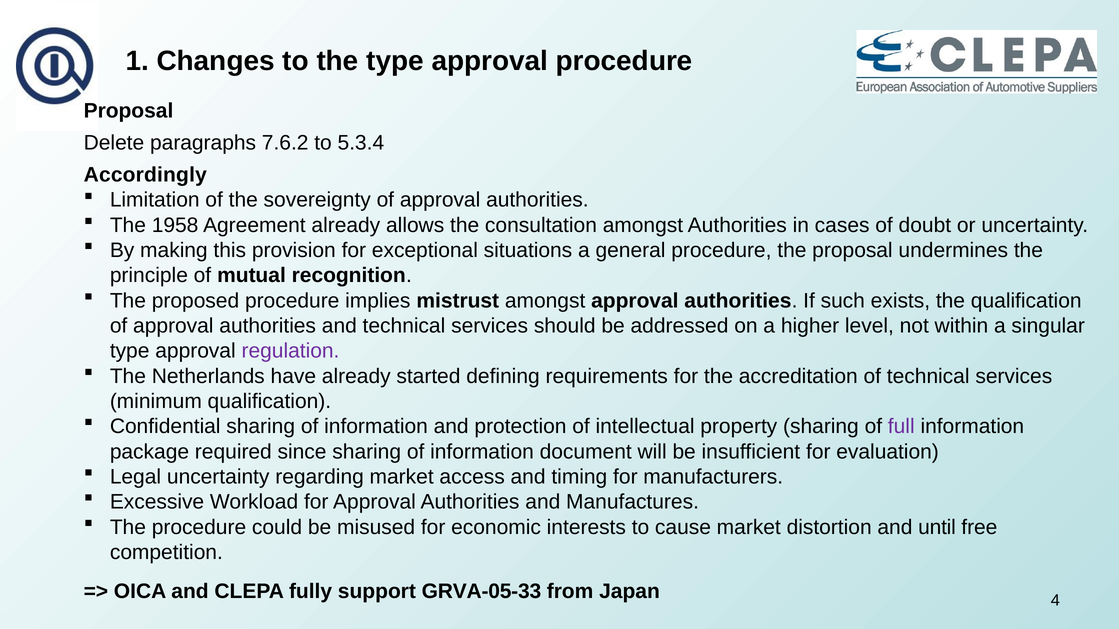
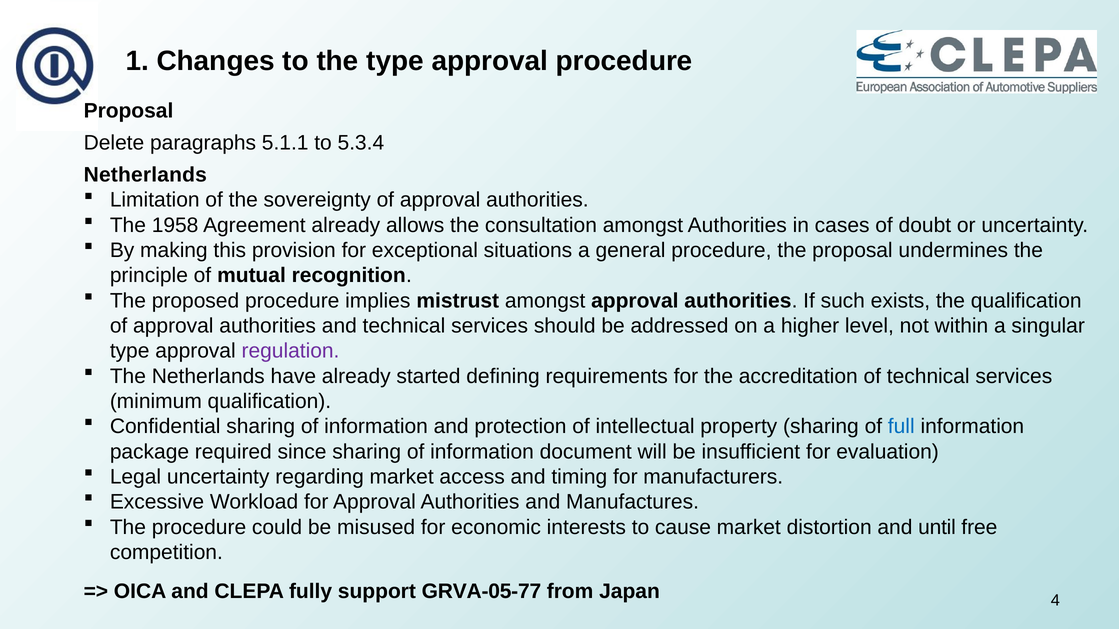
7.6.2: 7.6.2 -> 5.1.1
Accordingly at (145, 175): Accordingly -> Netherlands
full colour: purple -> blue
GRVA-05-33: GRVA-05-33 -> GRVA-05-77
